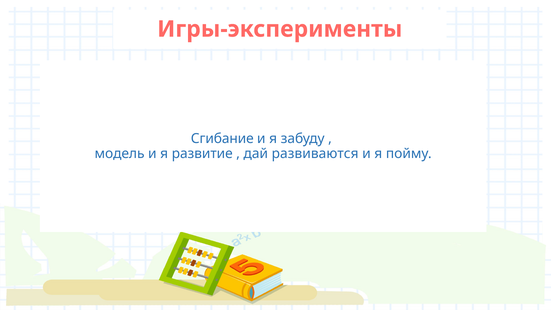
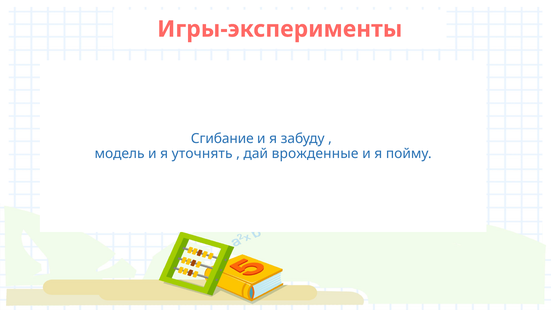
развитие: развитие -> уточнять
развиваются: развиваются -> врожденные
